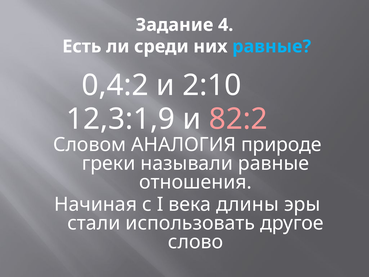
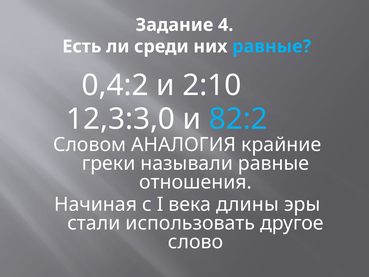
12,3:1,9: 12,3:1,9 -> 12,3:3,0
82:2 colour: pink -> light blue
природе: природе -> крайние
